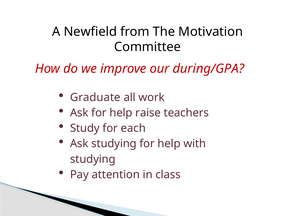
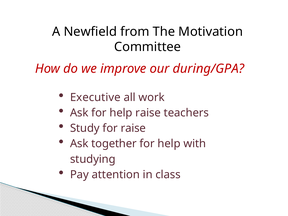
Graduate: Graduate -> Executive
for each: each -> raise
Ask studying: studying -> together
